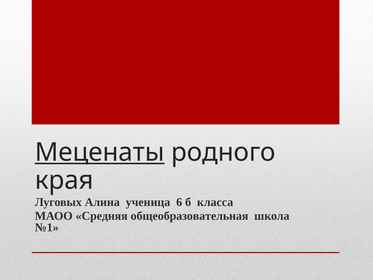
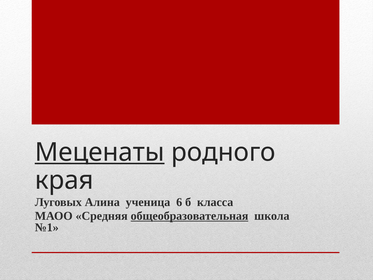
общеобразовательная underline: none -> present
